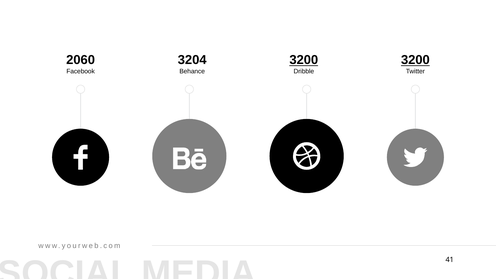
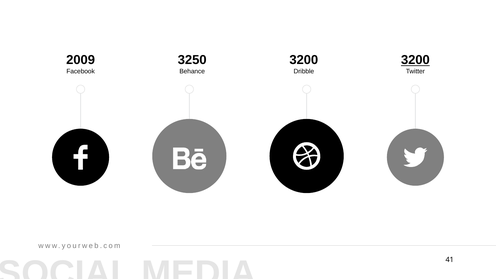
2060: 2060 -> 2009
3204: 3204 -> 3250
3200 at (304, 60) underline: present -> none
